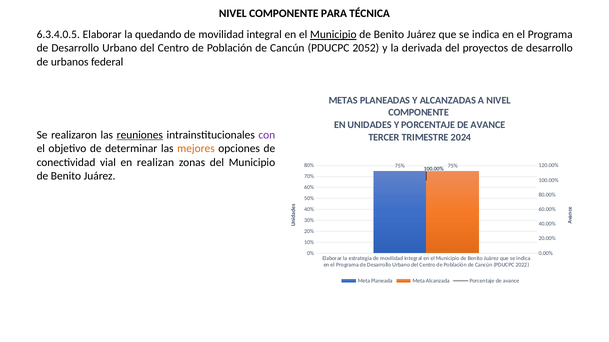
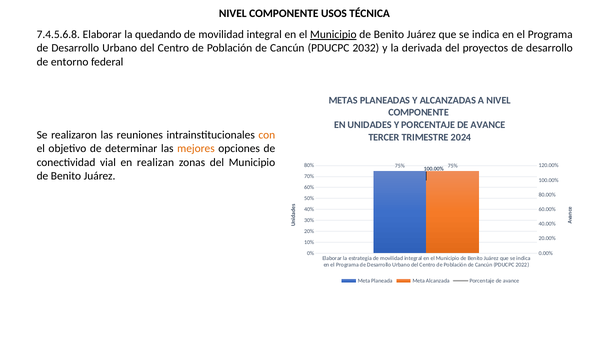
PARA: PARA -> USOS
6.3.4.0.5: 6.3.4.0.5 -> 7.4.5.6.8
2052: 2052 -> 2032
urbanos: urbanos -> entorno
reuniones underline: present -> none
con colour: purple -> orange
